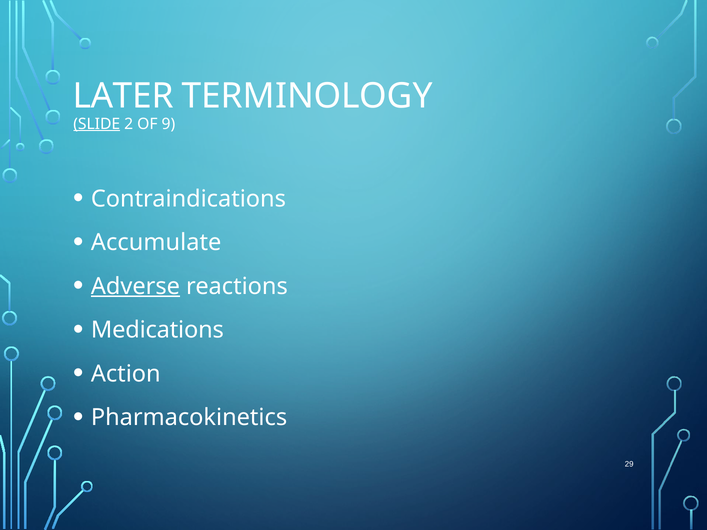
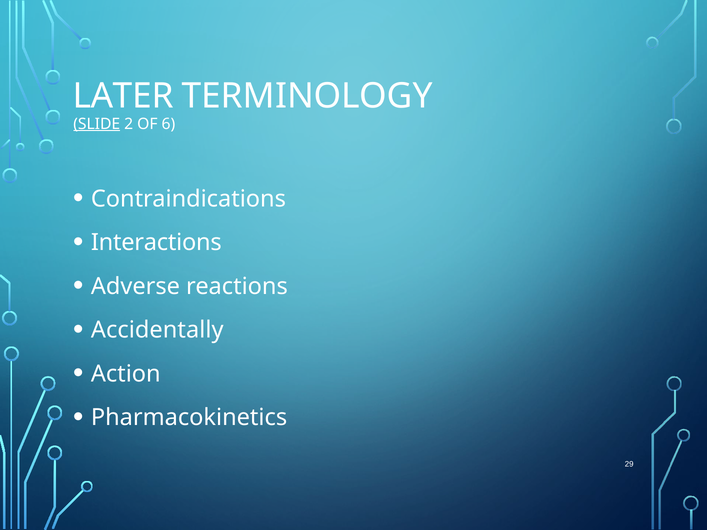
9: 9 -> 6
Accumulate: Accumulate -> Interactions
Adverse underline: present -> none
Medications: Medications -> Accidentally
